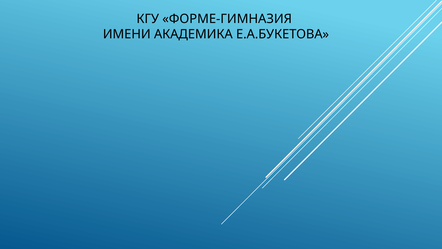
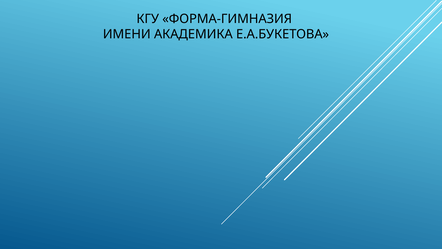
ФОРМЕ-ГИМНАЗИЯ: ФОРМЕ-ГИМНАЗИЯ -> ФОРМА-ГИМНАЗИЯ
